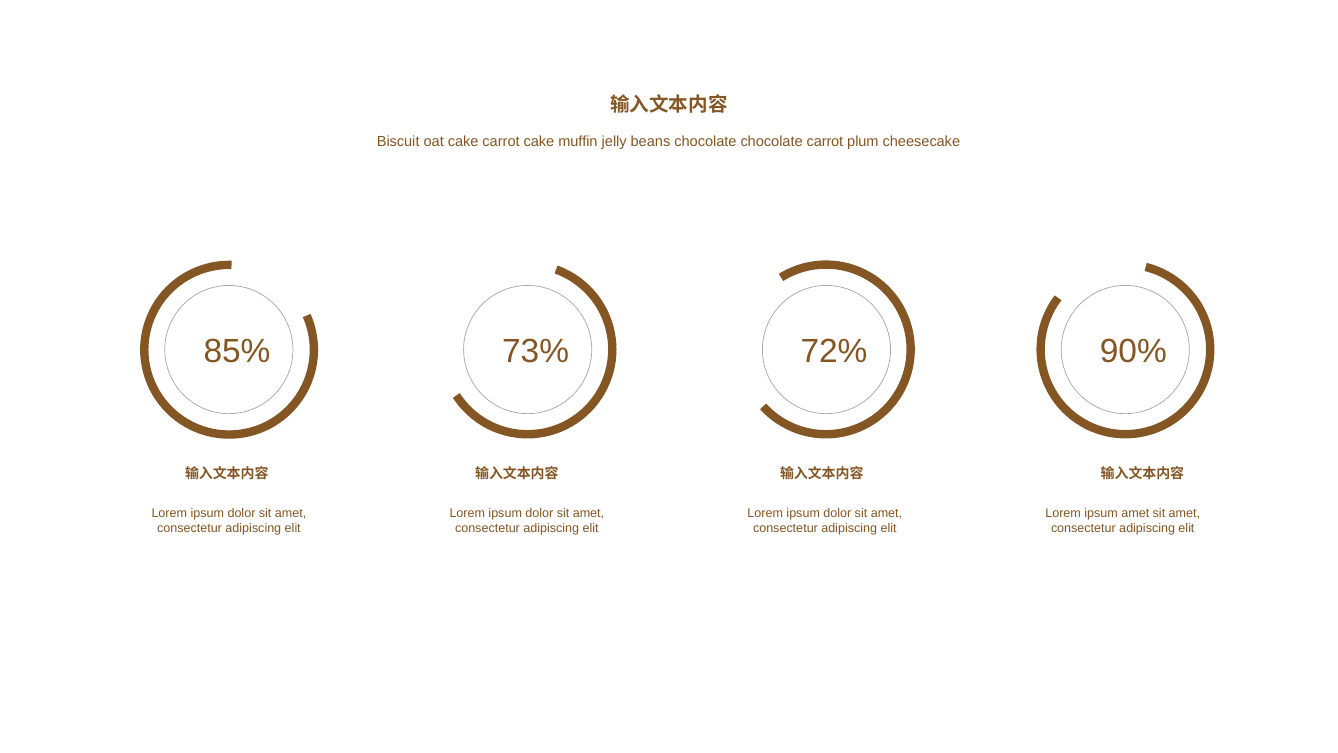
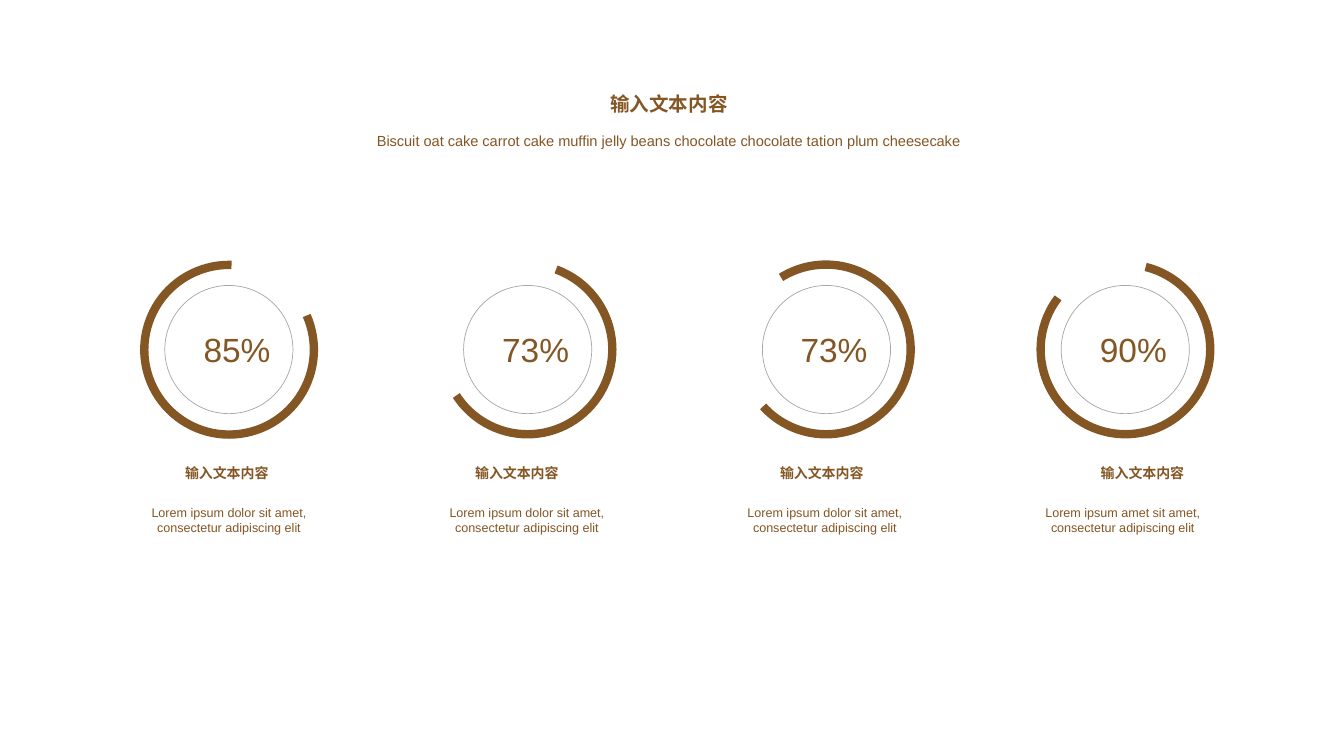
chocolate carrot: carrot -> tation
73% 72%: 72% -> 73%
